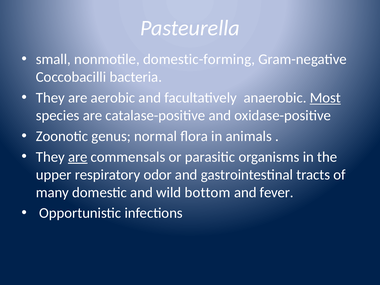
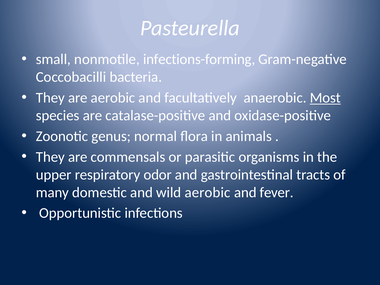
domestic-forming: domestic-forming -> infections-forming
are at (78, 157) underline: present -> none
wild bottom: bottom -> aerobic
